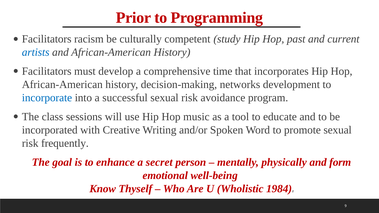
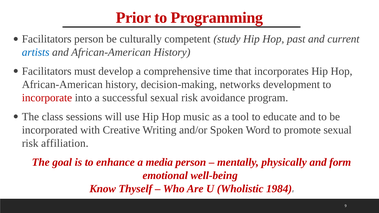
Facilitators racism: racism -> person
incorporate colour: blue -> red
frequently: frequently -> affiliation
secret: secret -> media
